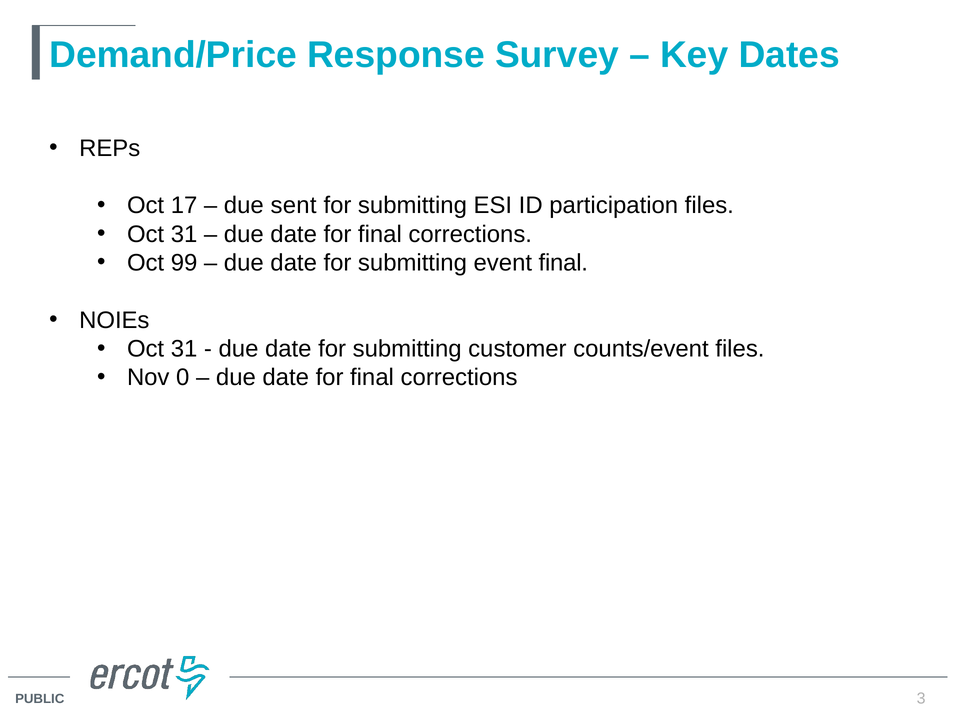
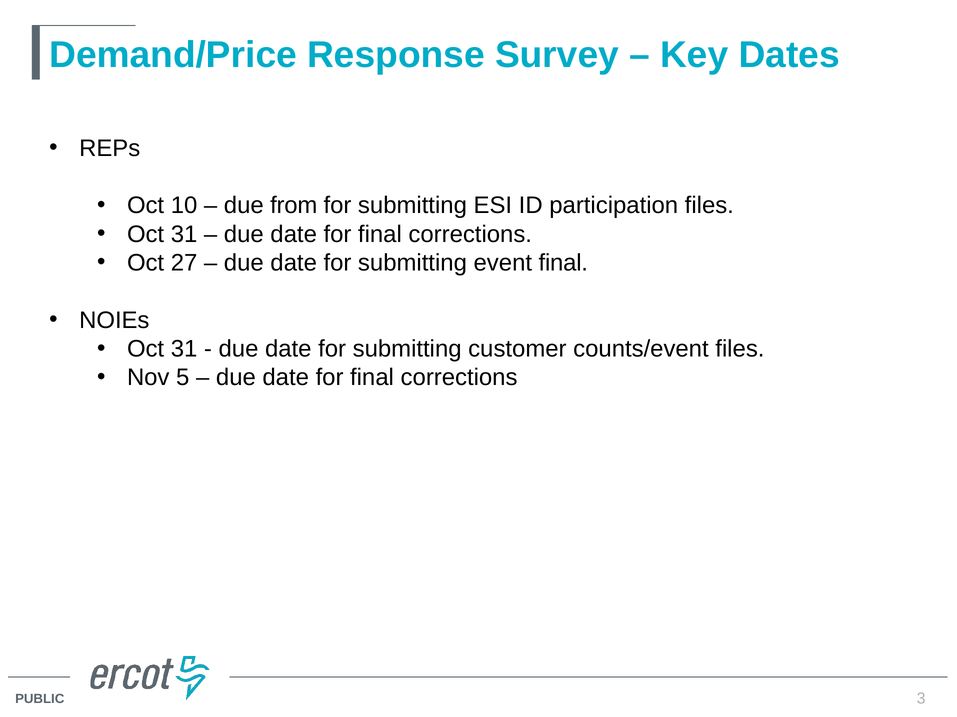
17: 17 -> 10
sent: sent -> from
99: 99 -> 27
0: 0 -> 5
